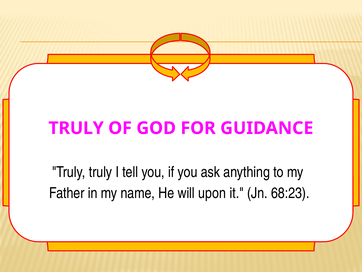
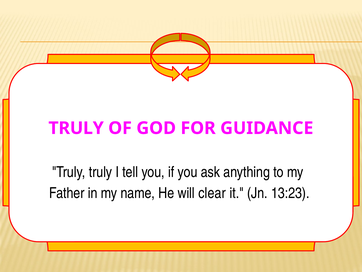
upon: upon -> clear
68:23: 68:23 -> 13:23
